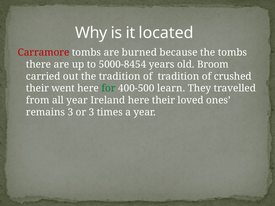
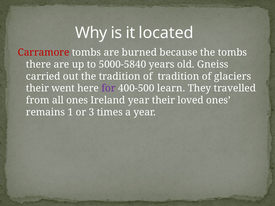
5000-8454: 5000-8454 -> 5000-5840
Broom: Broom -> Gneiss
crushed: crushed -> glaciers
for colour: green -> purple
all year: year -> ones
Ireland here: here -> year
remains 3: 3 -> 1
